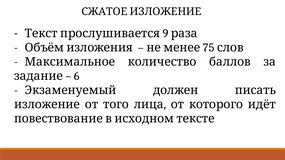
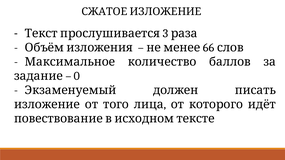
9: 9 -> 3
75: 75 -> 66
6: 6 -> 0
